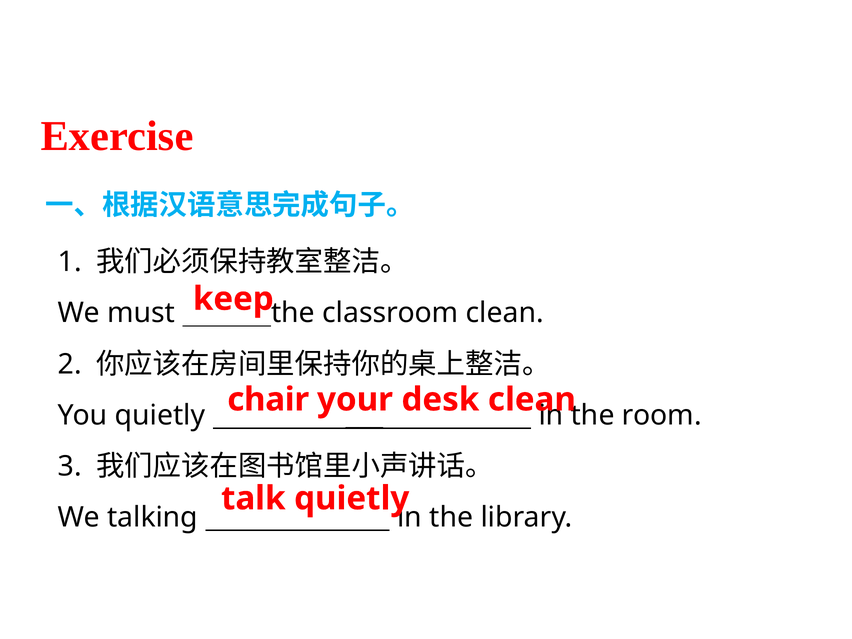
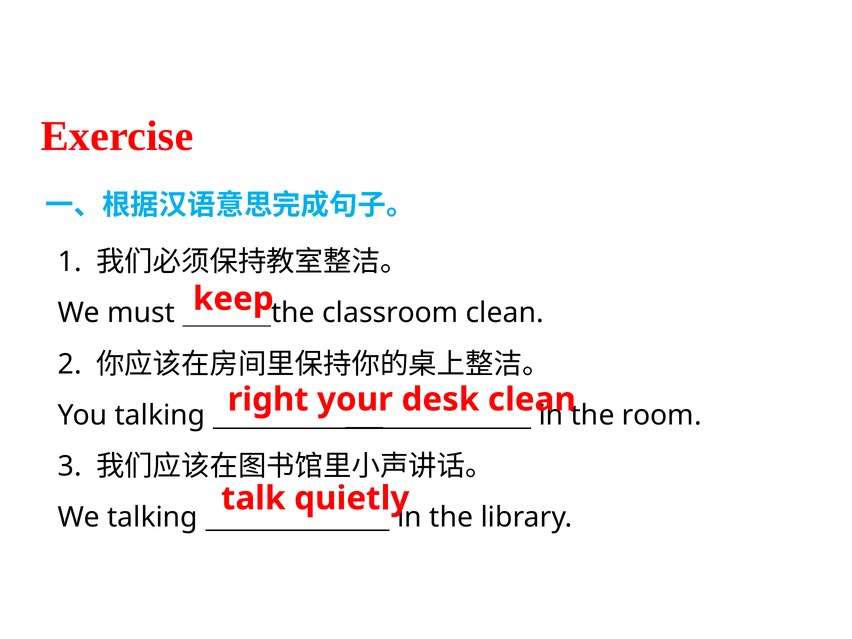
chair: chair -> right
You quietly: quietly -> talking
